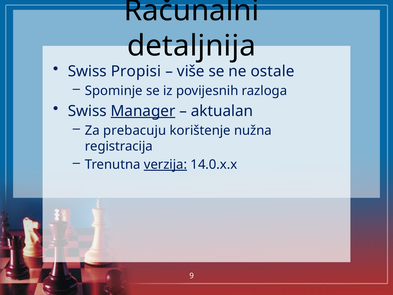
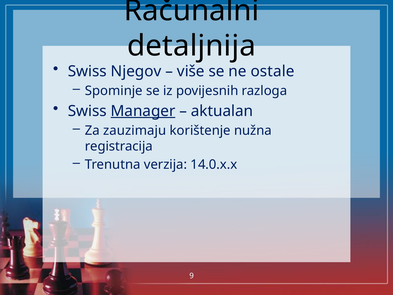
Propisi: Propisi -> Njegov
prebacuju: prebacuju -> zauzimaju
verzija underline: present -> none
